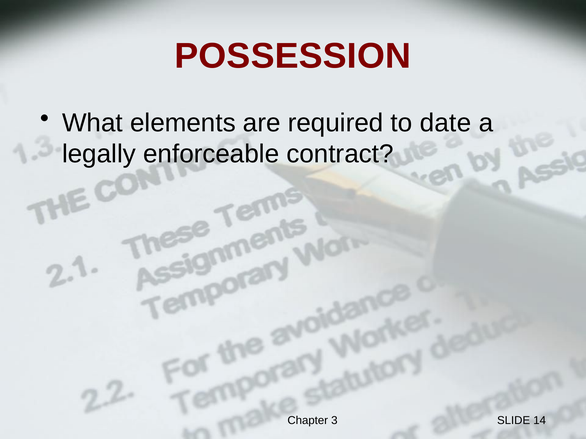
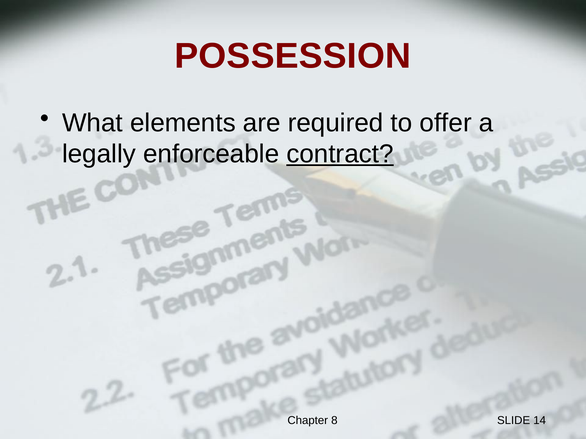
date: date -> offer
contract underline: none -> present
3: 3 -> 8
